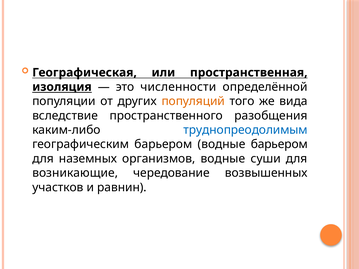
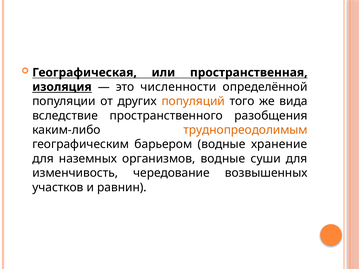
труднопреодолимым colour: blue -> orange
водные барьером: барьером -> хранение
возникающие: возникающие -> изменчивость
